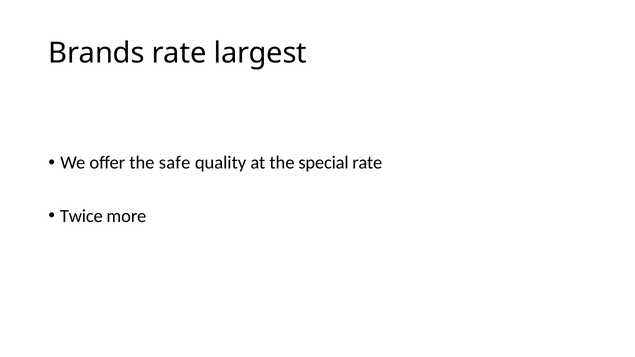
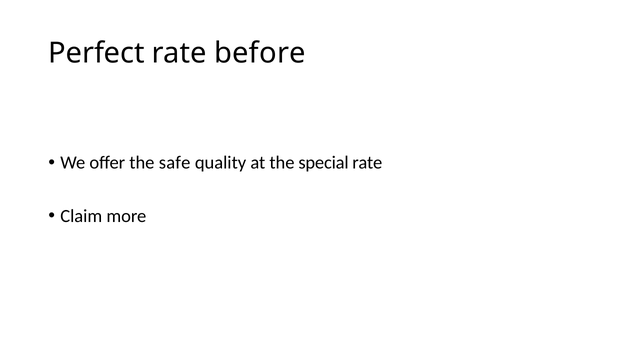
Brands: Brands -> Perfect
largest: largest -> before
Twice: Twice -> Claim
